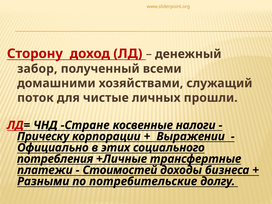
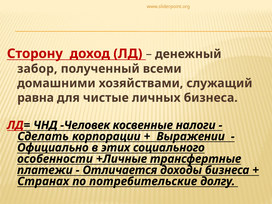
поток: поток -> равна
личных прошли: прошли -> бизнеса
Стране: Стране -> Человек
Прическу: Прическу -> Сделать
потребления: потребления -> особенности
Стоимостей: Стоимостей -> Отличается
Разными: Разными -> Странах
